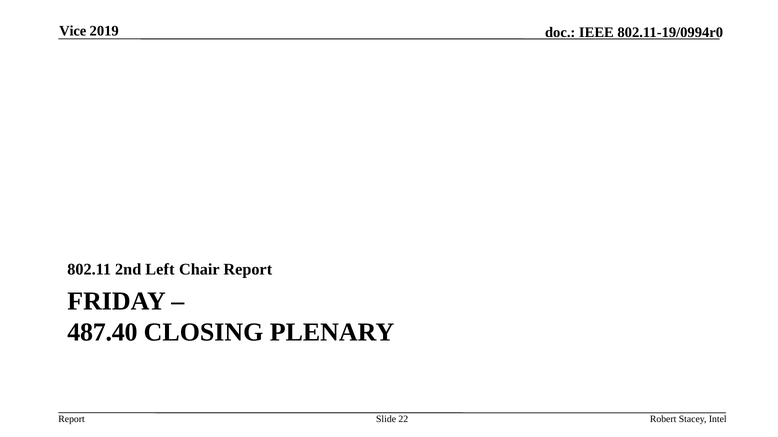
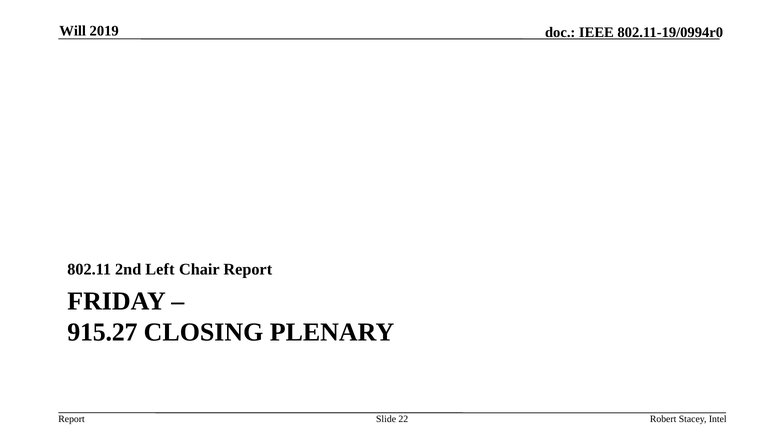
Vice: Vice -> Will
487.40: 487.40 -> 915.27
